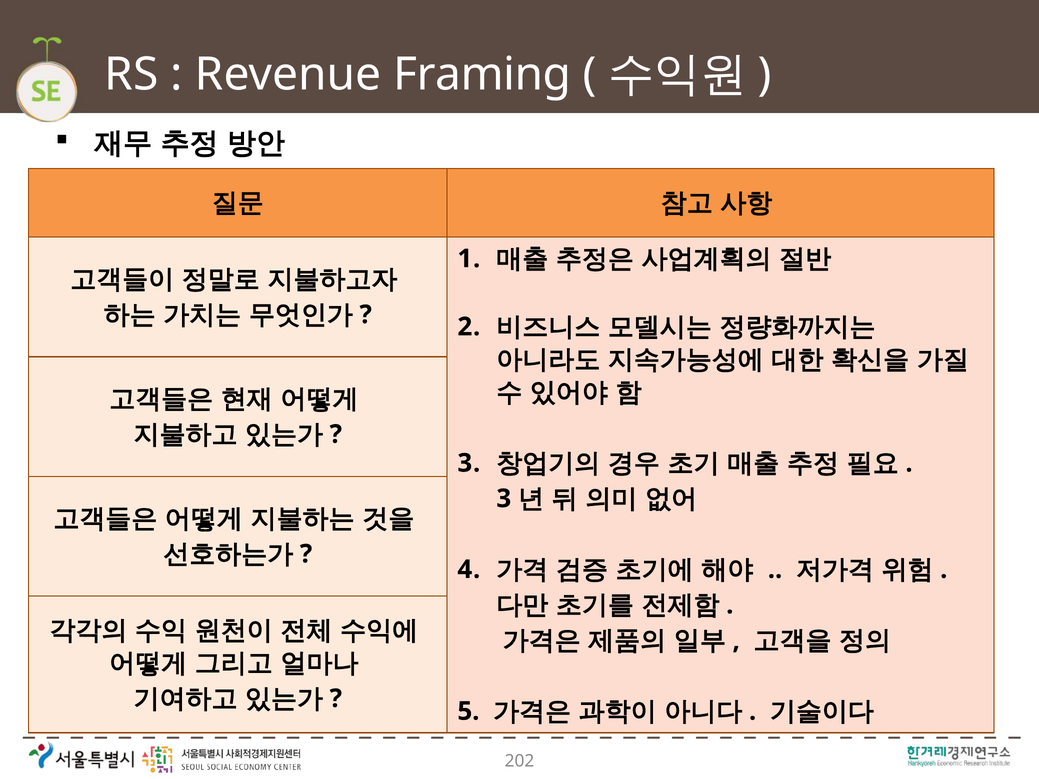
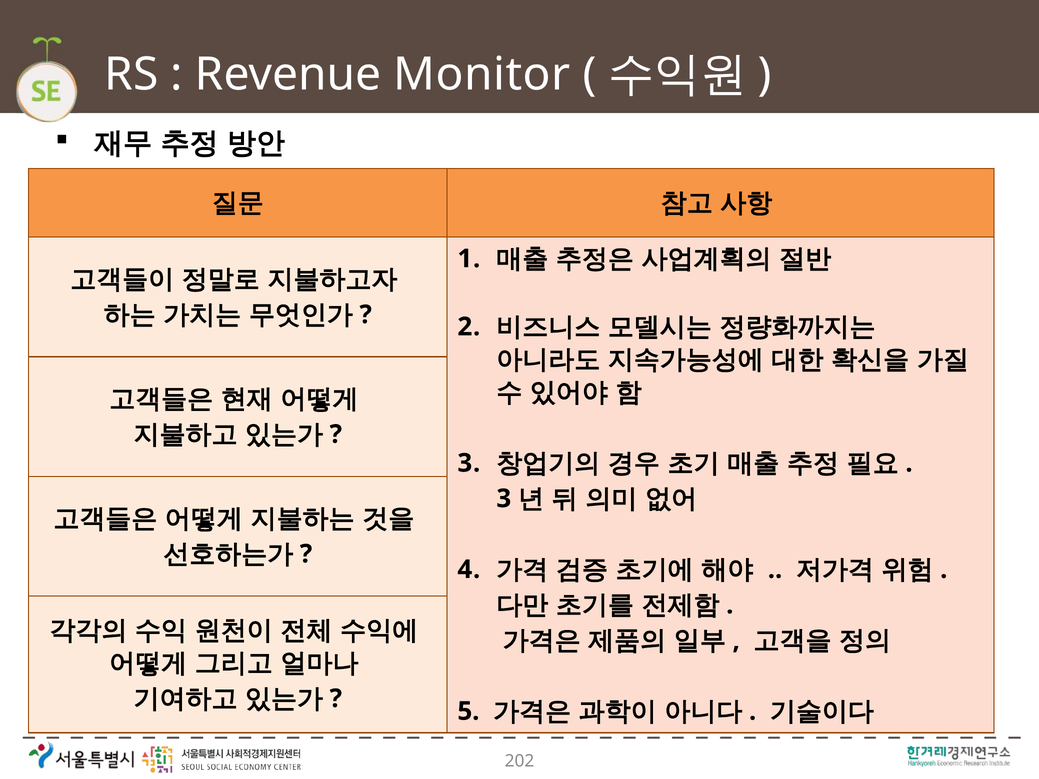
Framing: Framing -> Monitor
